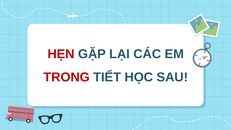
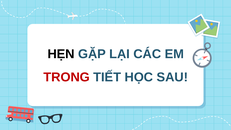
HẸN colour: red -> black
